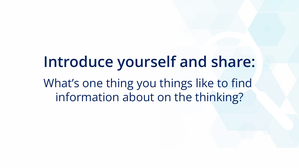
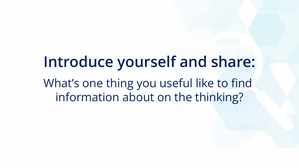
things: things -> useful
